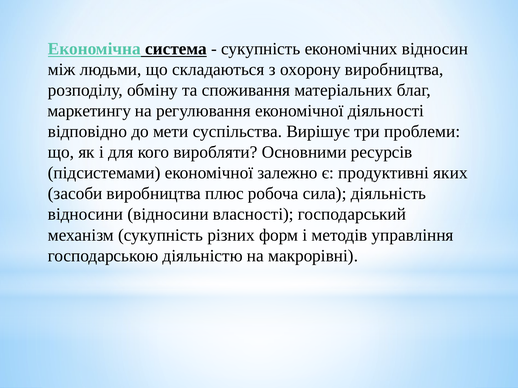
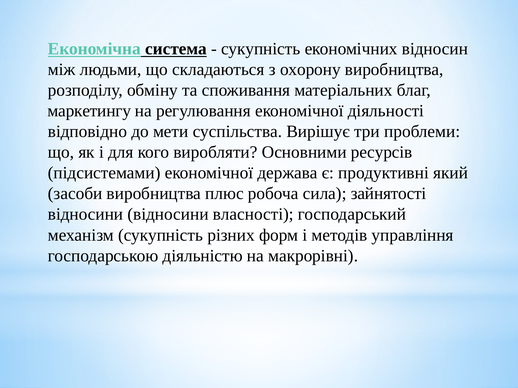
залежно: залежно -> держава
яких: яких -> який
діяльність: діяльність -> зайнятості
